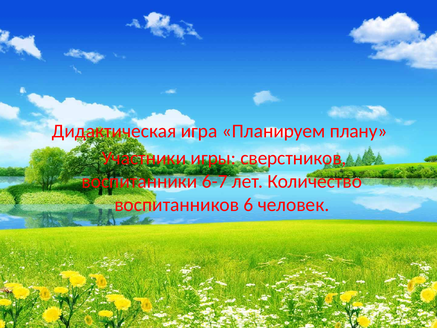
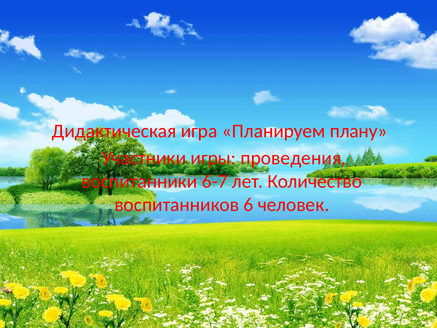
сверстников: сверстников -> проведения
